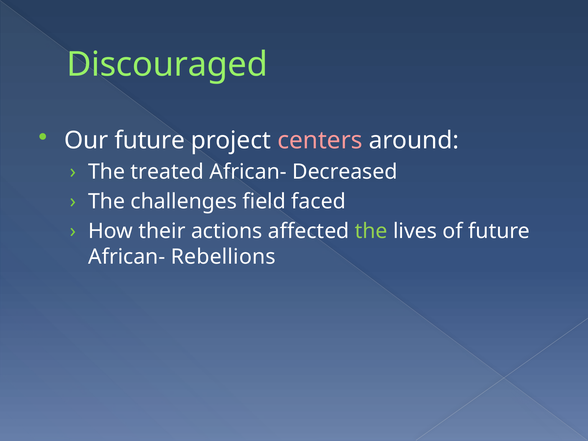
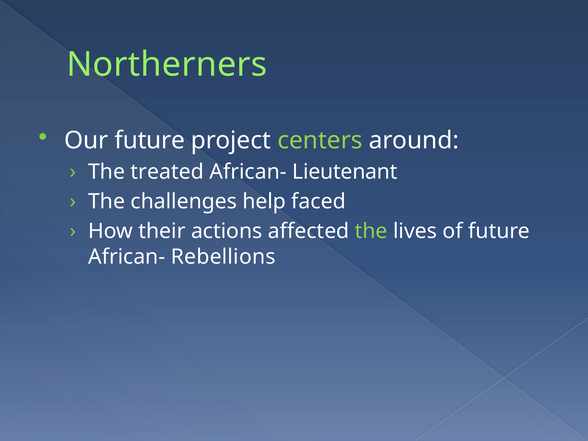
Discouraged: Discouraged -> Northerners
centers colour: pink -> light green
Decreased: Decreased -> Lieutenant
field: field -> help
